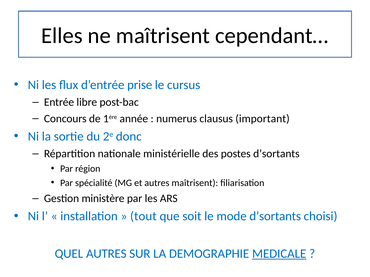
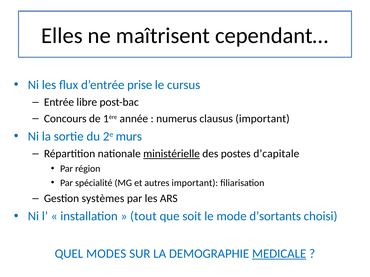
donc: donc -> murs
ministérielle underline: none -> present
postes d’sortants: d’sortants -> d’capitale
autres maîtrisent: maîtrisent -> important
ministère: ministère -> systèmes
QUEL AUTRES: AUTRES -> MODES
